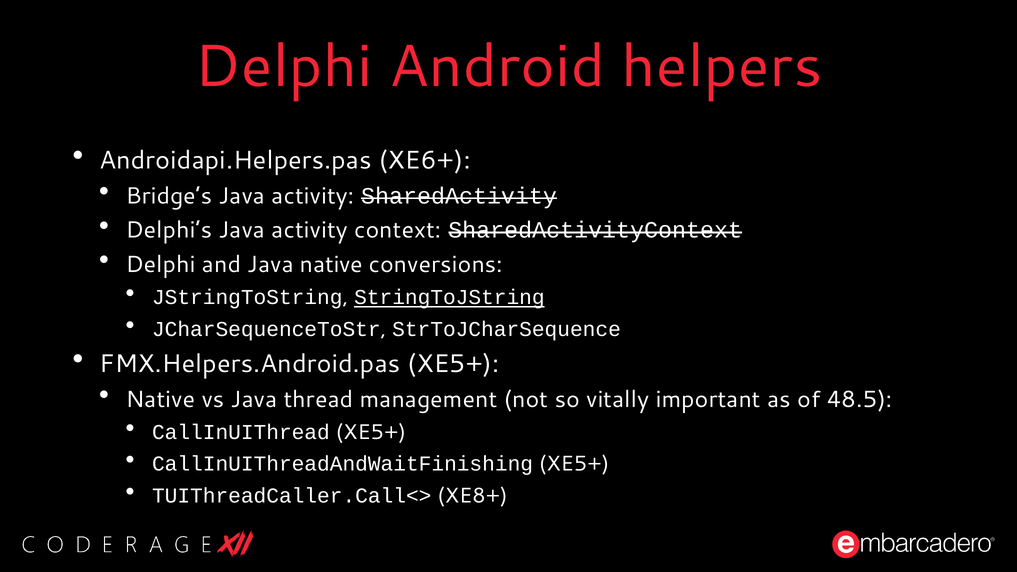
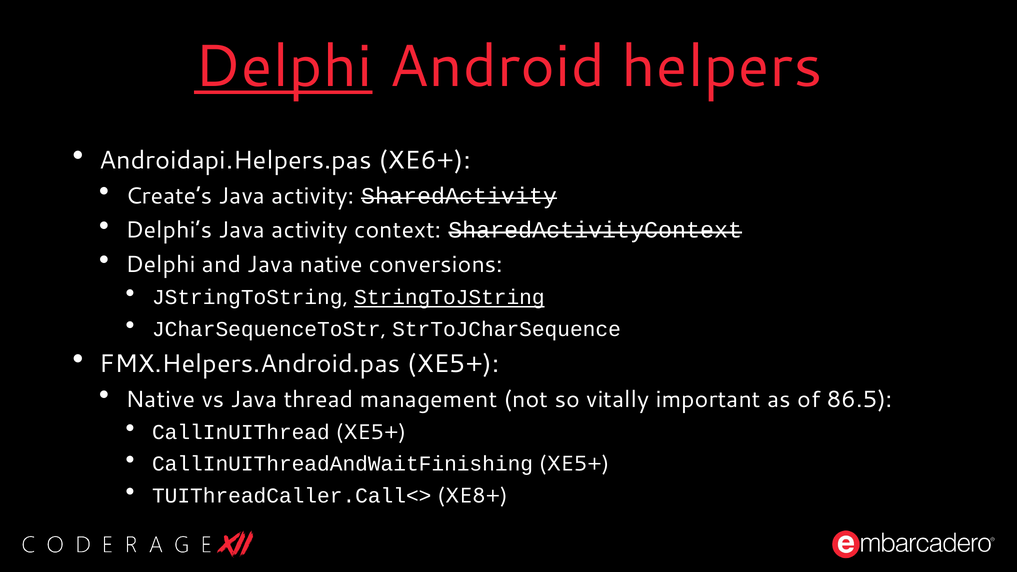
Delphi at (283, 67) underline: none -> present
Bridge’s: Bridge’s -> Create’s
48.5: 48.5 -> 86.5
